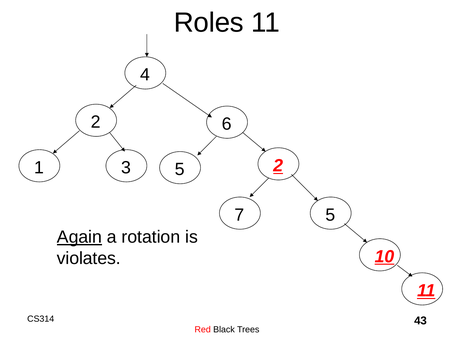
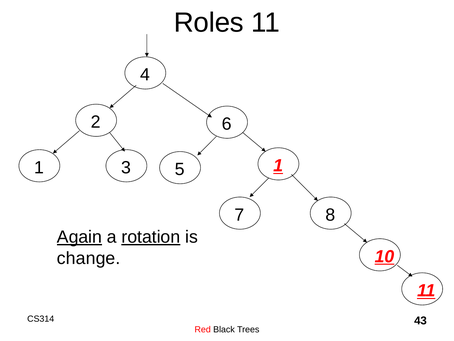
5 2: 2 -> 1
7 5: 5 -> 8
rotation underline: none -> present
violates: violates -> change
